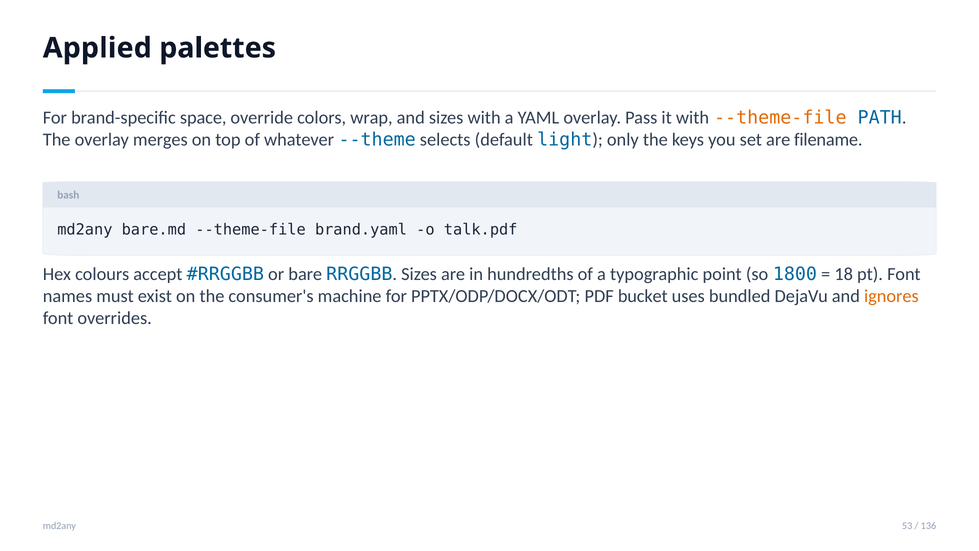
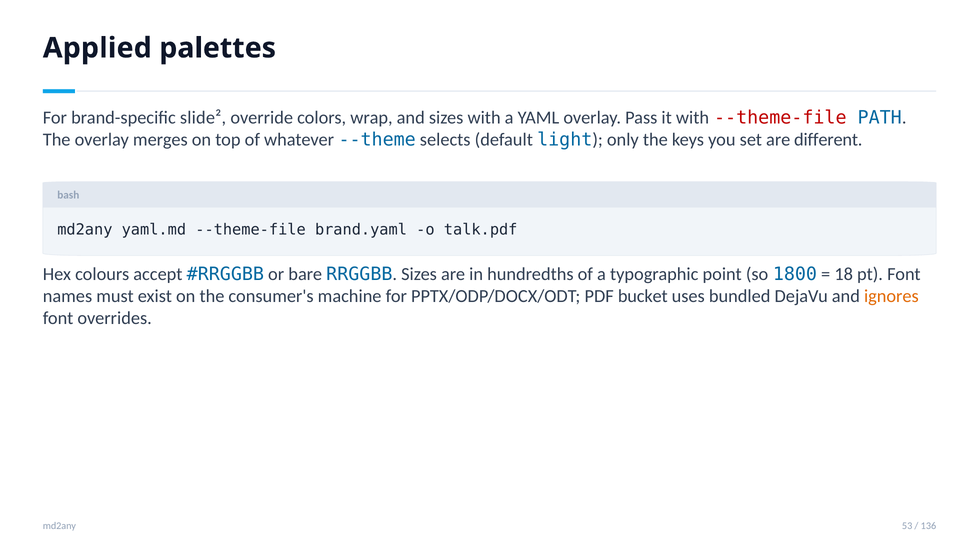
space: space -> slide²
--theme-file at (780, 117) colour: orange -> red
filename: filename -> different
bare.md: bare.md -> yaml.md
